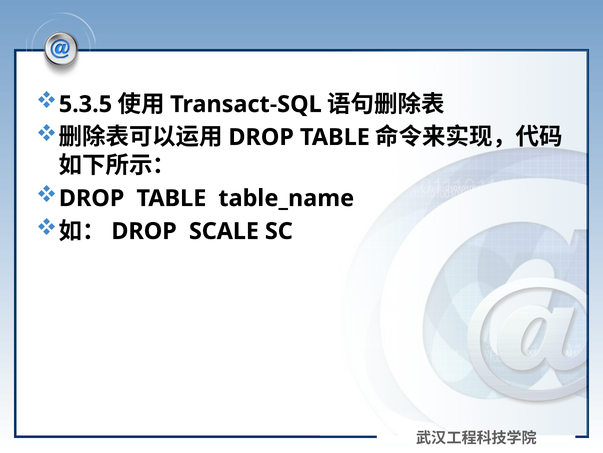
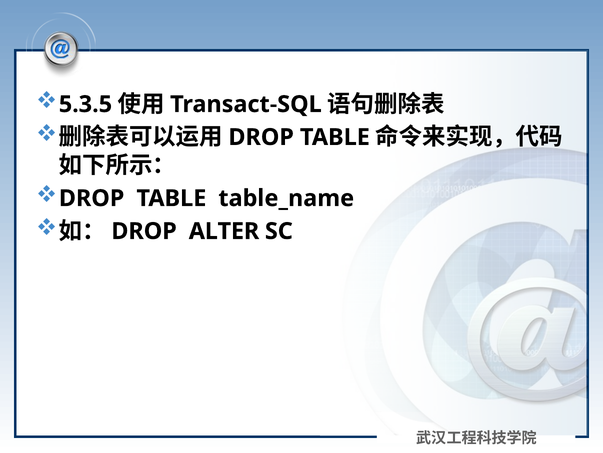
SCALE: SCALE -> ALTER
